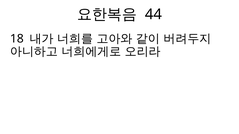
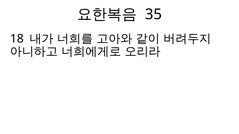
44: 44 -> 35
